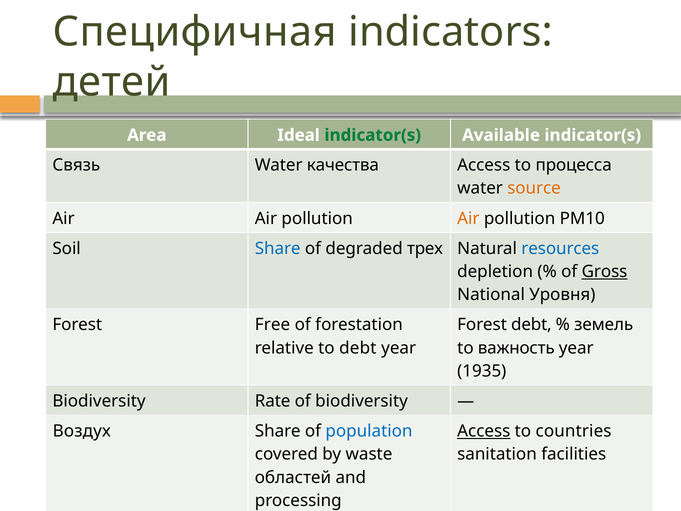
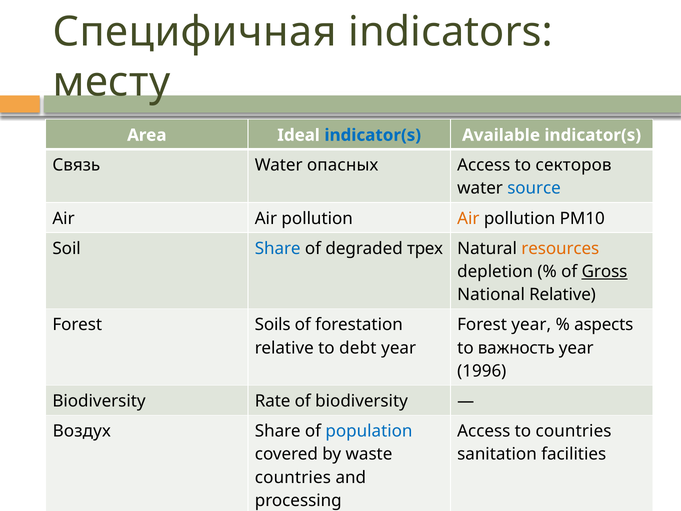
детей: детей -> месту
indicator(s at (373, 135) colour: green -> blue
качества: качества -> опасных
процесса: процесса -> секторов
source colour: orange -> blue
resources colour: blue -> orange
National Уровня: Уровня -> Relative
Free: Free -> Soils
Forest debt: debt -> year
земель: земель -> aspects
1935: 1935 -> 1996
Access at (484, 431) underline: present -> none
областей at (293, 477): областей -> countries
